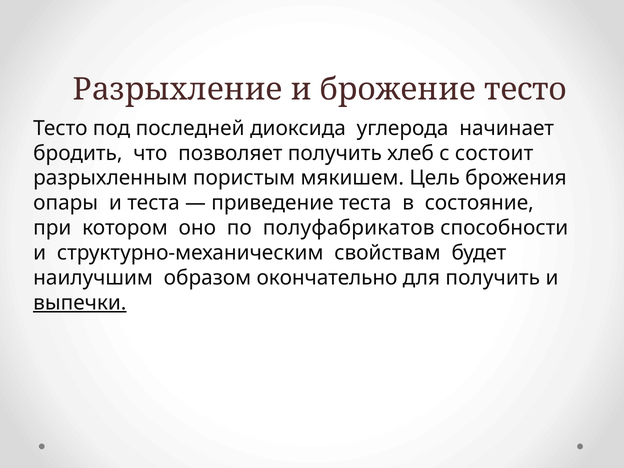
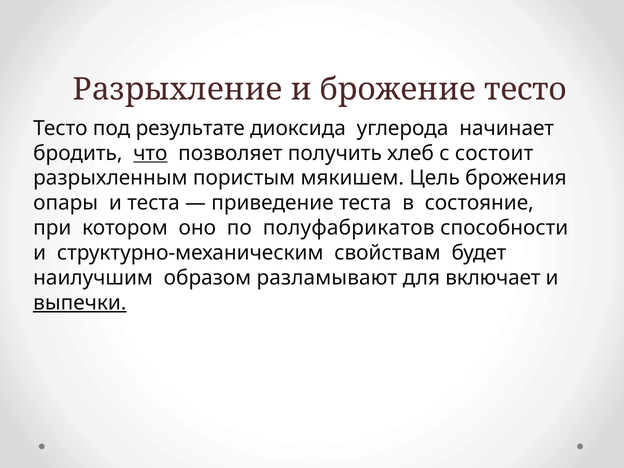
последней: последней -> результате
что underline: none -> present
окончательно: окончательно -> разламывают
для получить: получить -> включает
